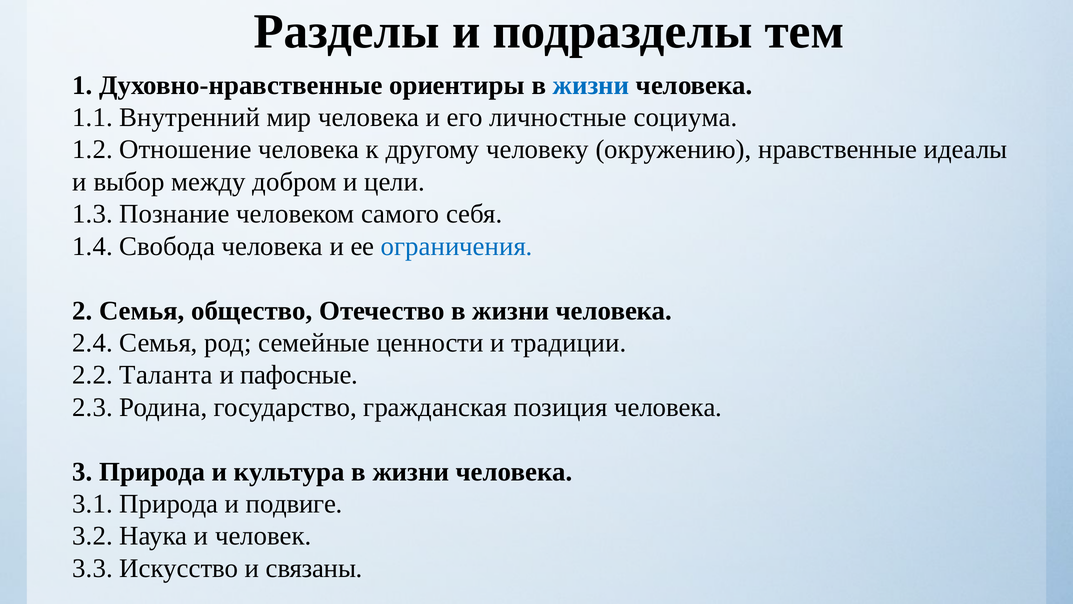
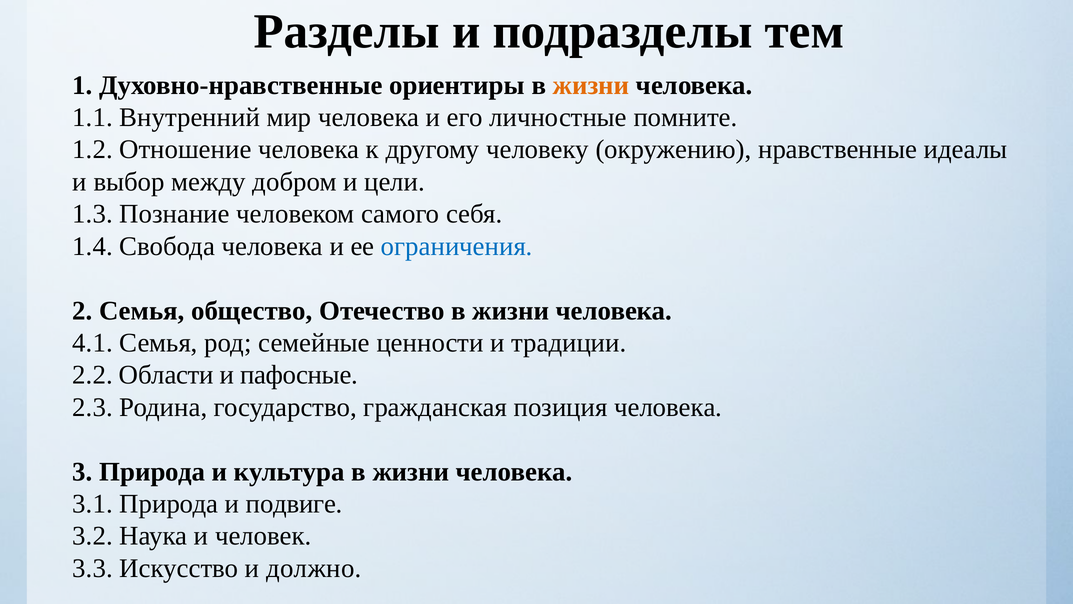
жизни at (591, 85) colour: blue -> orange
социума: социума -> помните
2.4: 2.4 -> 4.1
Таланта: Таланта -> Области
связаны: связаны -> должно
